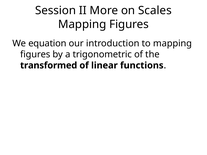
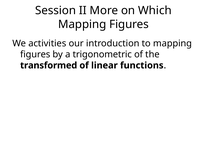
Scales: Scales -> Which
equation: equation -> activities
